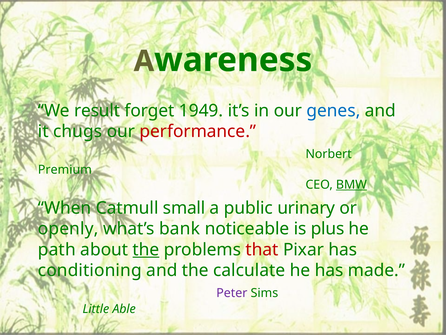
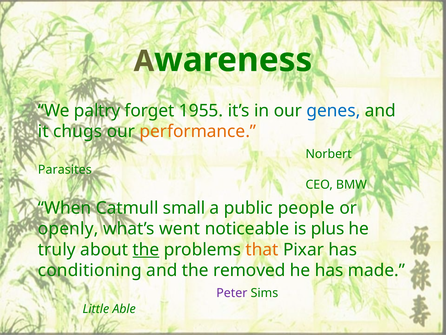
result: result -> paltry
1949: 1949 -> 1955
performance colour: red -> orange
Premium: Premium -> Parasites
BMW underline: present -> none
urinary: urinary -> people
bank: bank -> went
path: path -> truly
that colour: red -> orange
calculate: calculate -> removed
